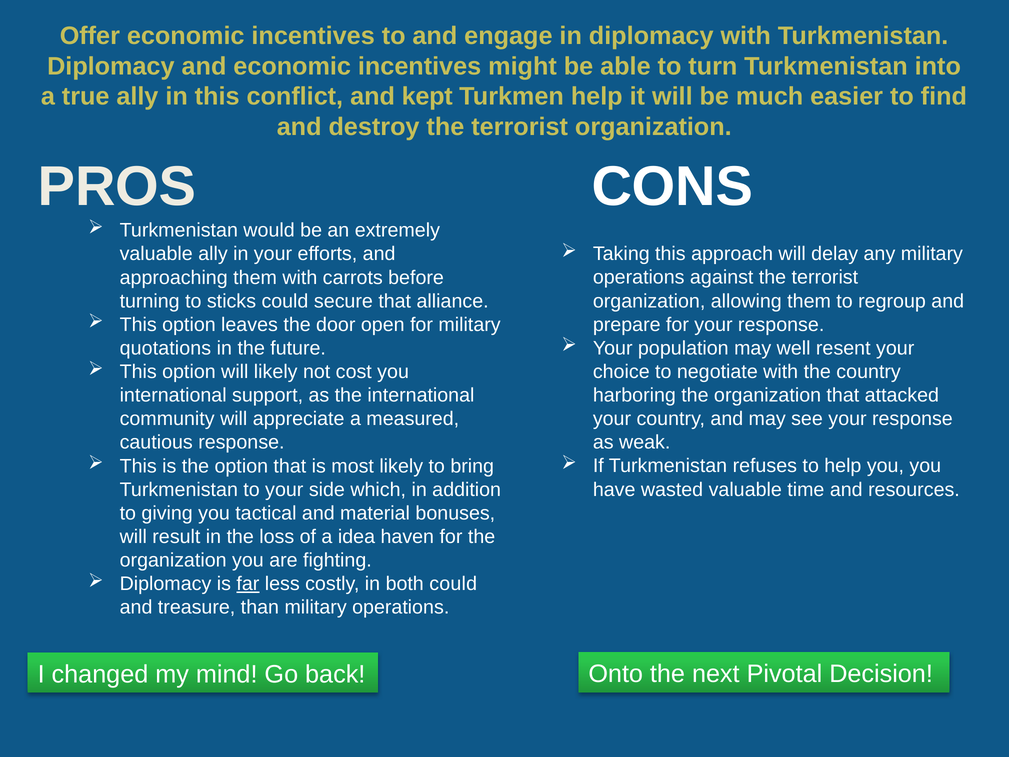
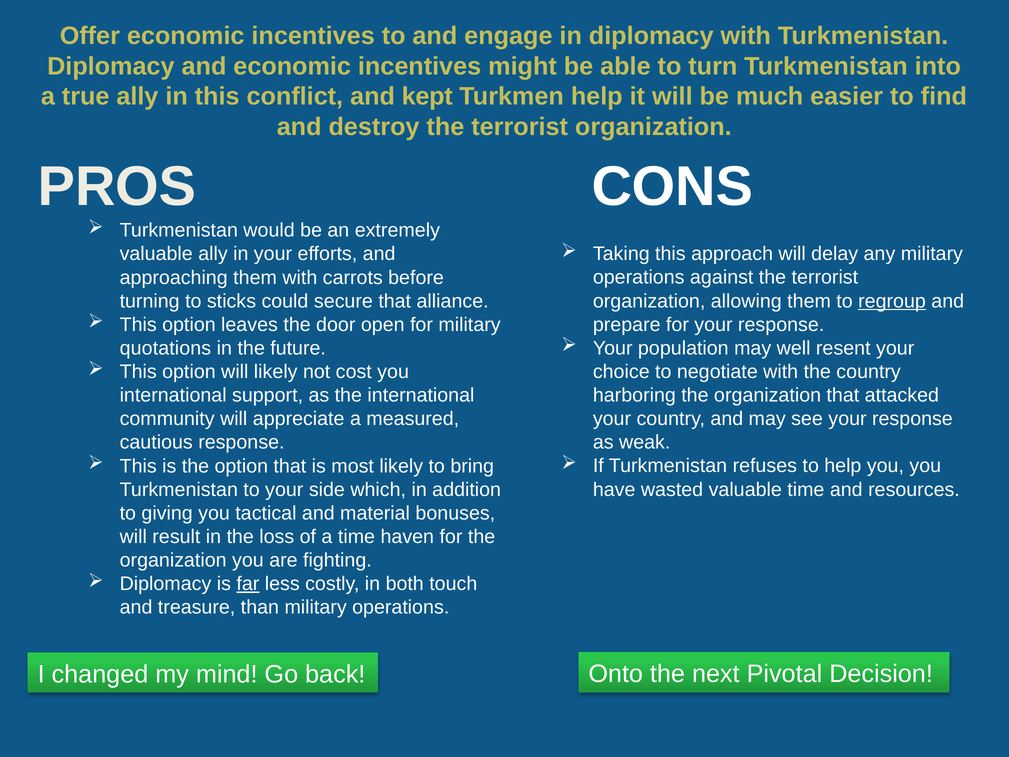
regroup underline: none -> present
a idea: idea -> time
both could: could -> touch
